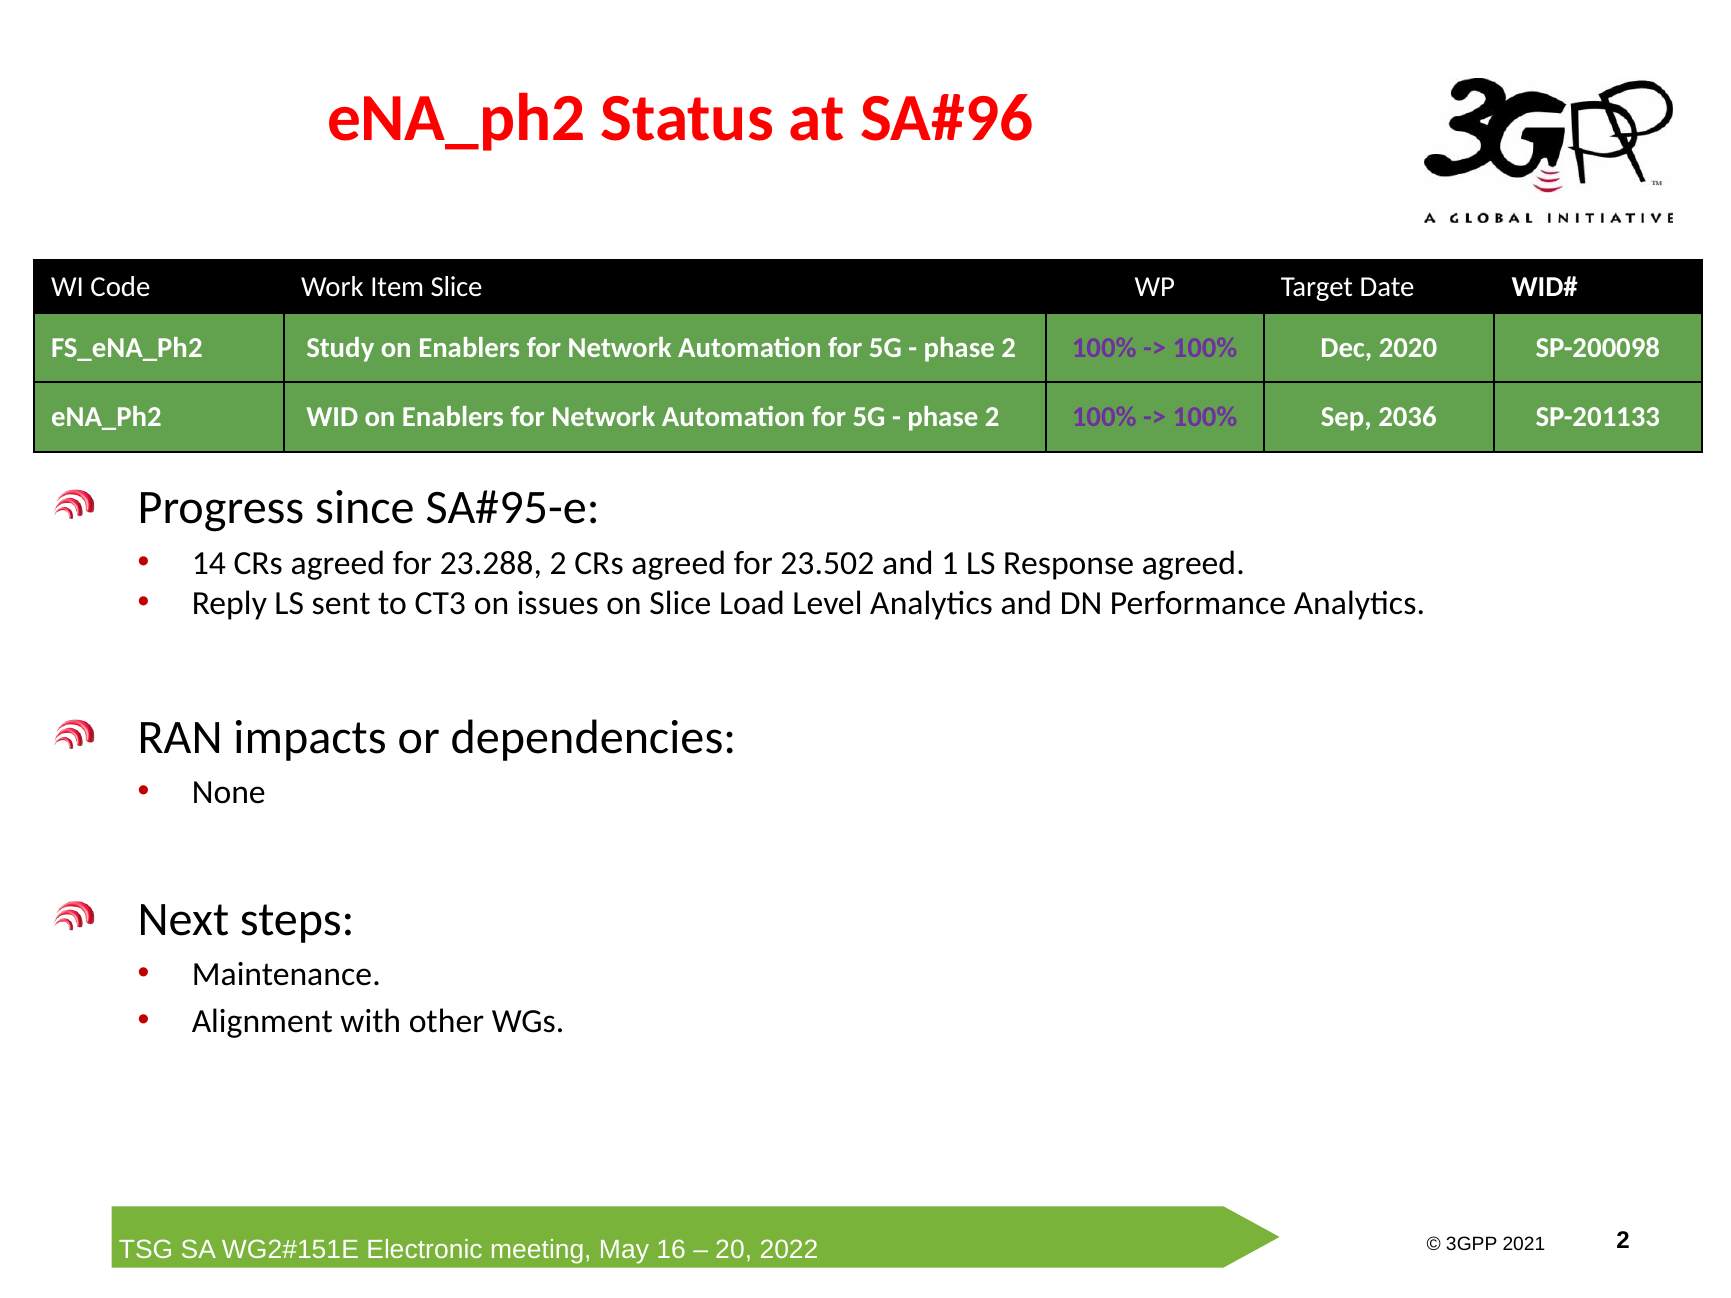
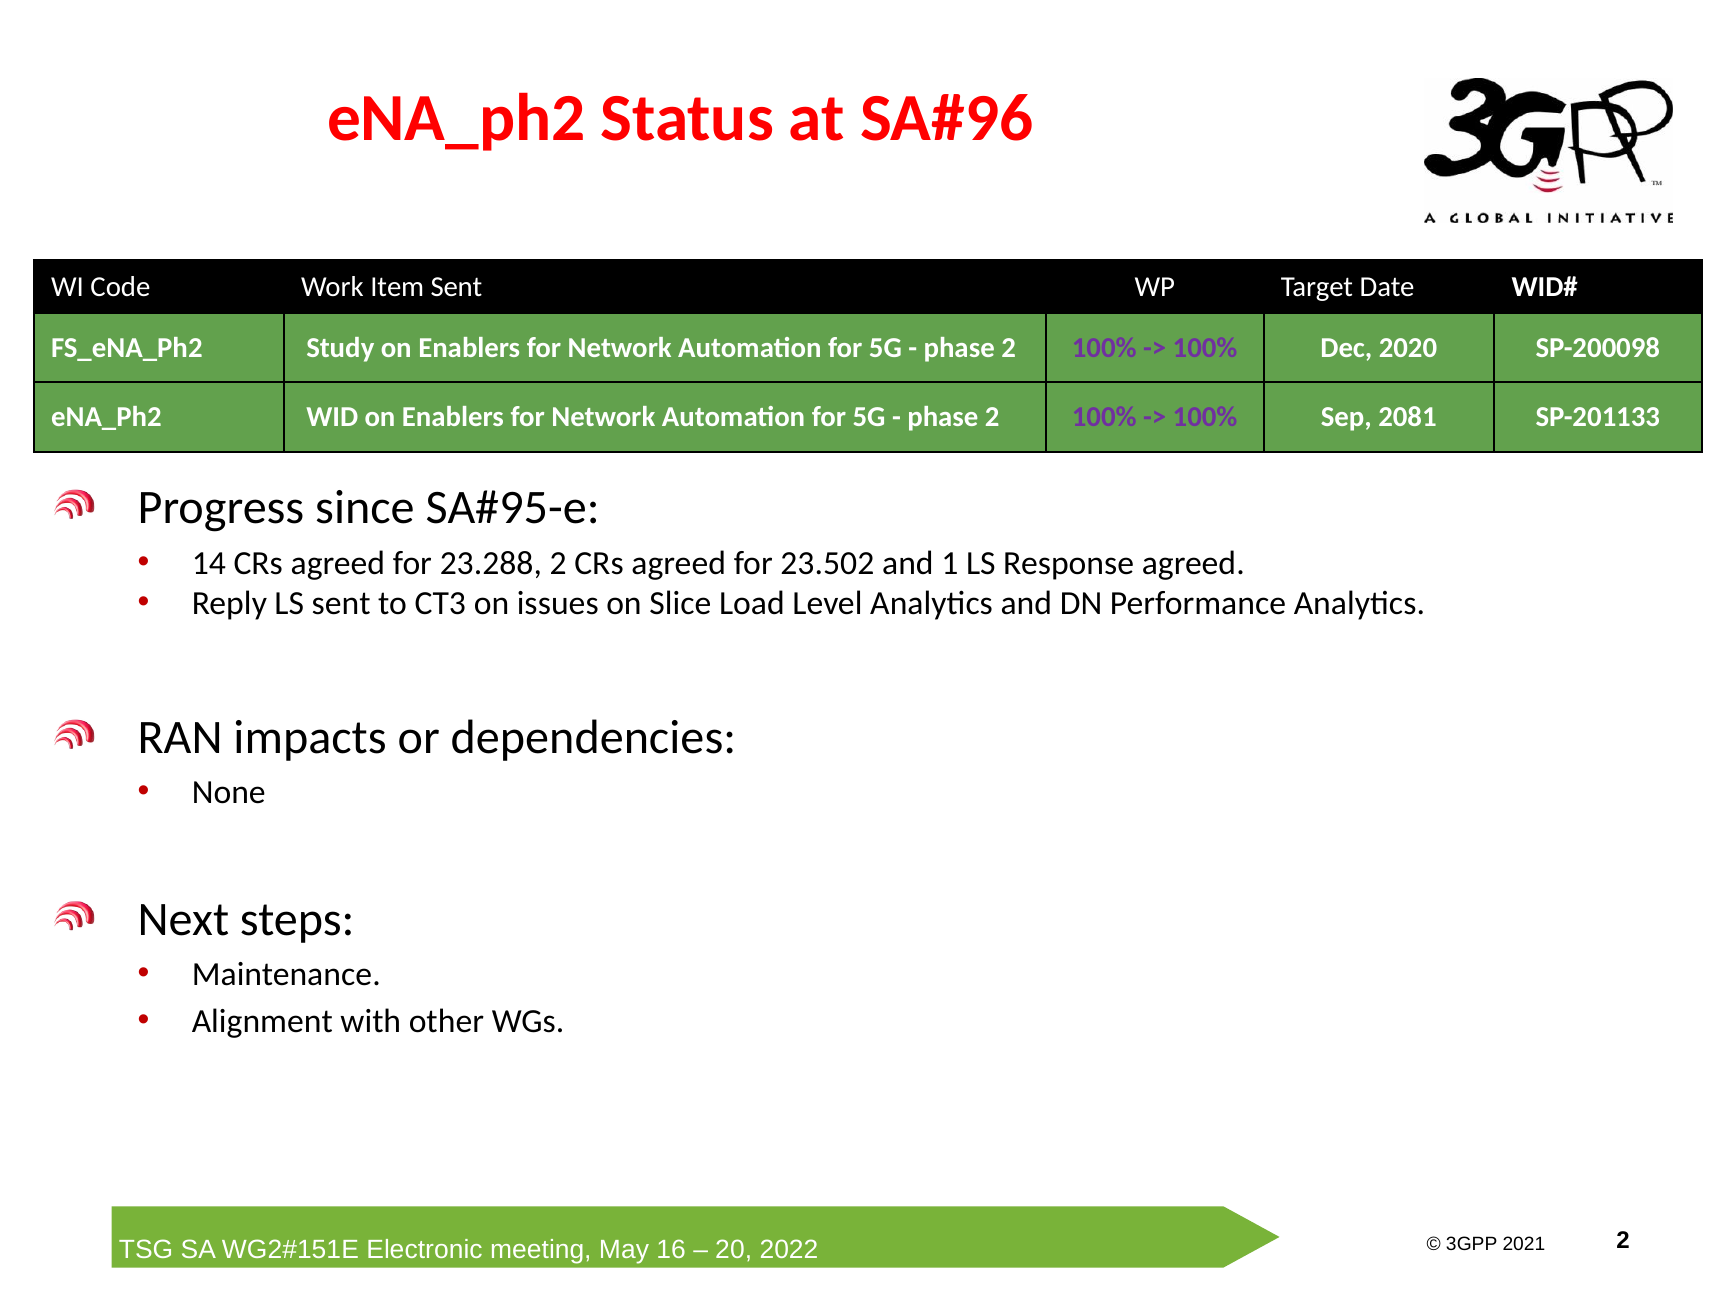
Item Slice: Slice -> Sent
2036: 2036 -> 2081
